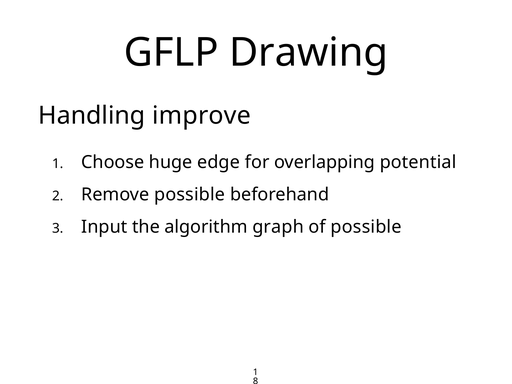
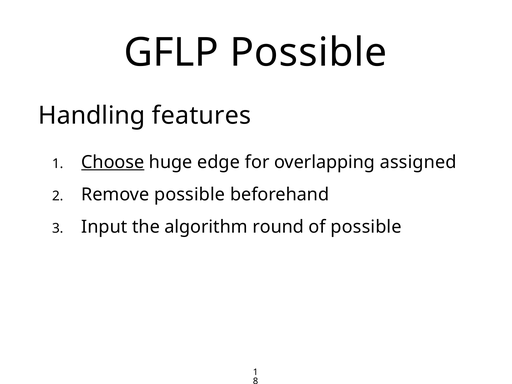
GFLP Drawing: Drawing -> Possible
improve: improve -> features
Choose underline: none -> present
potential: potential -> assigned
graph: graph -> round
